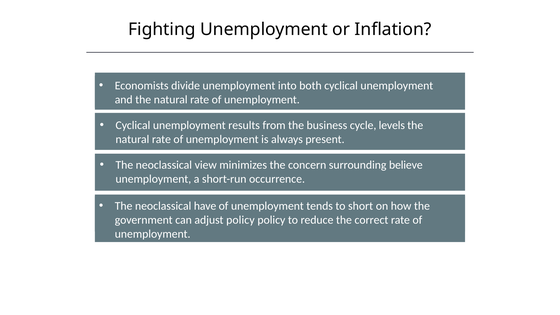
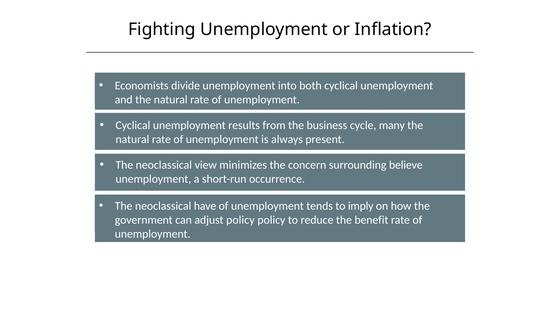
levels: levels -> many
short: short -> imply
correct: correct -> benefit
